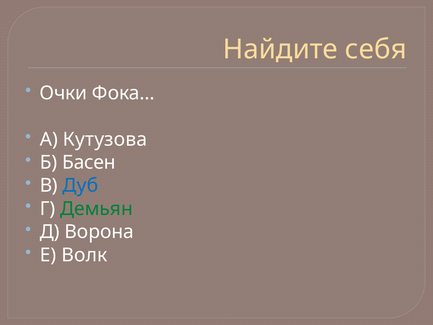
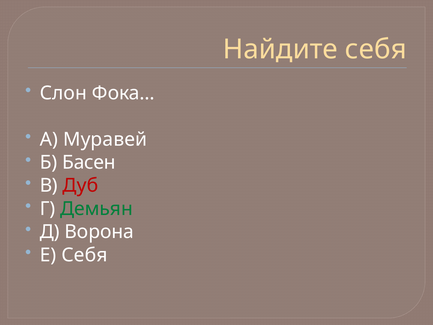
Очки: Очки -> Слон
Кутузова: Кутузова -> Муравей
Дуб colour: blue -> red
Е Волк: Волк -> Себя
